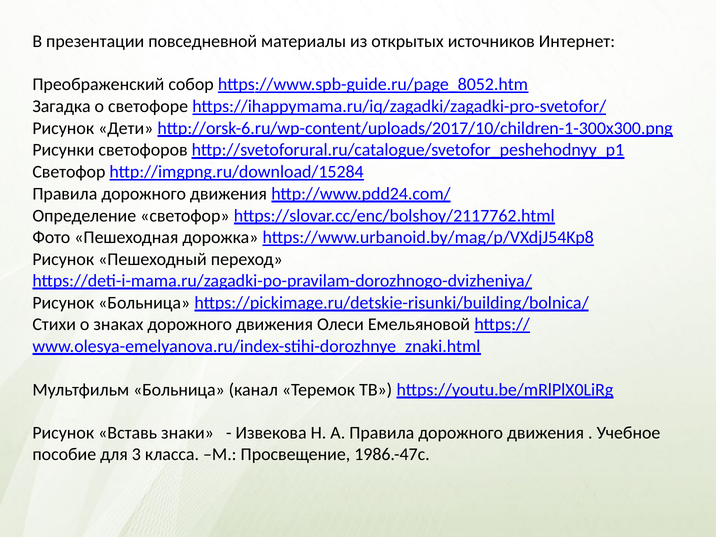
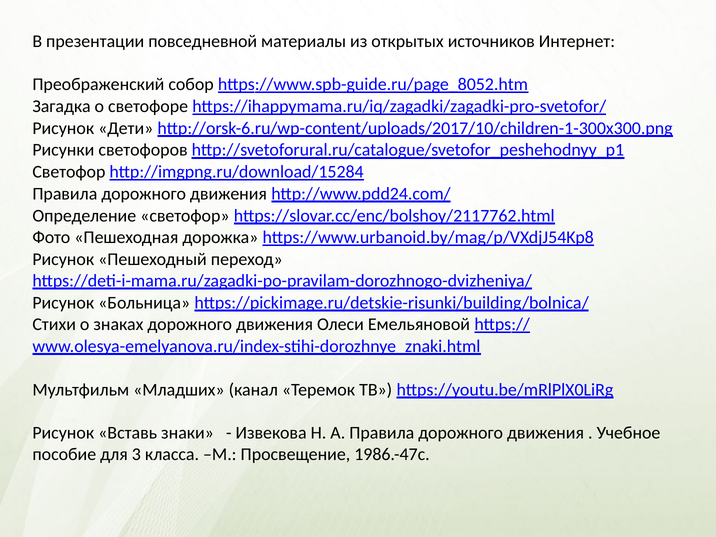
Мультфильм Больница: Больница -> Младших
